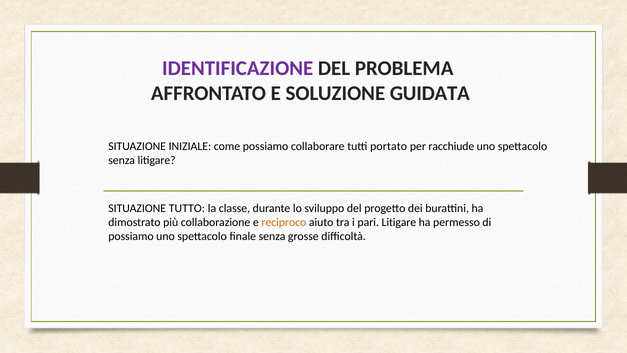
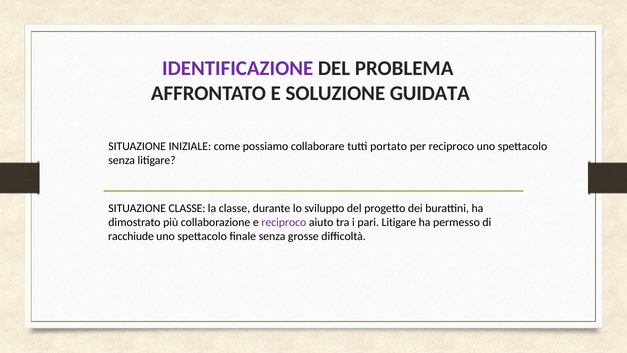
per racchiude: racchiude -> reciproco
SITUAZIONE TUTTO: TUTTO -> CLASSE
reciproco at (284, 222) colour: orange -> purple
possiamo at (131, 236): possiamo -> racchiude
